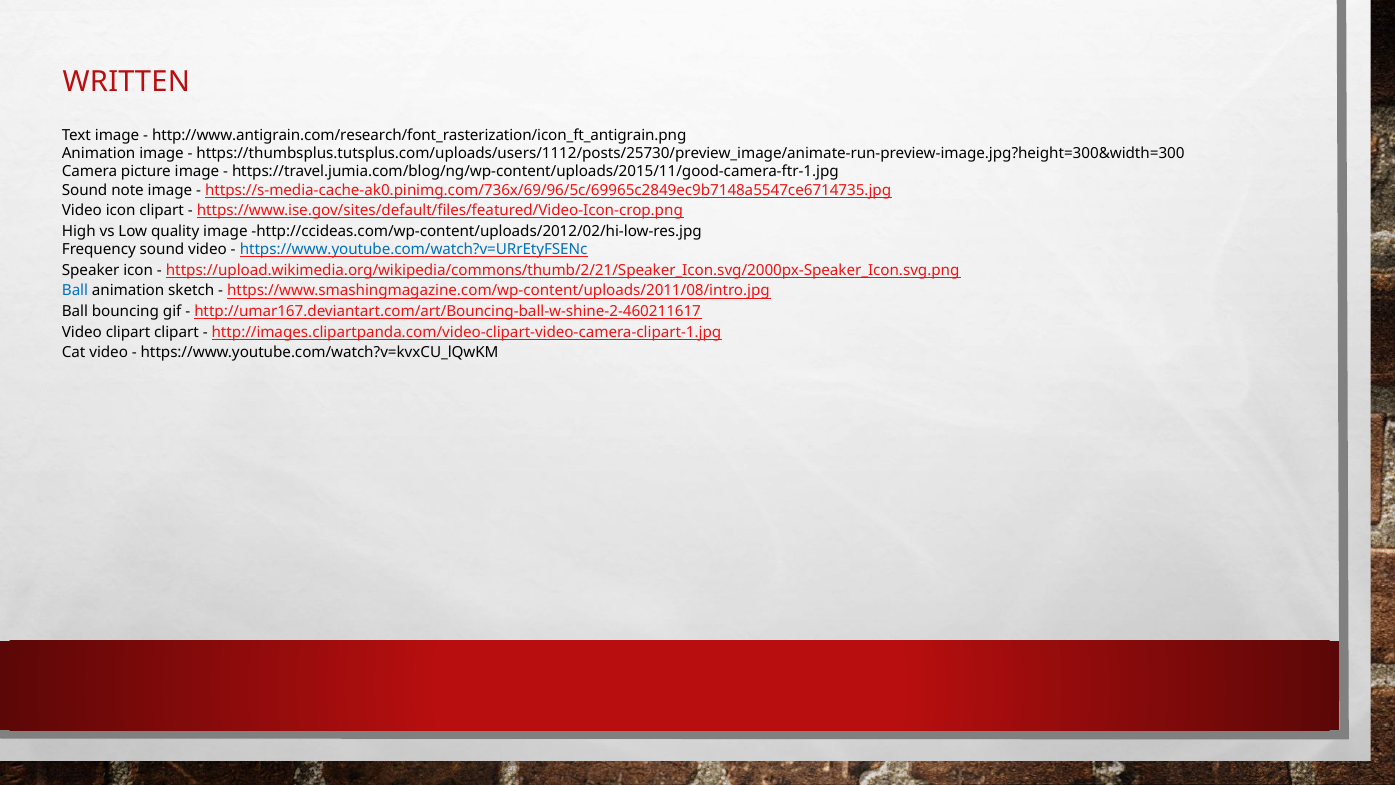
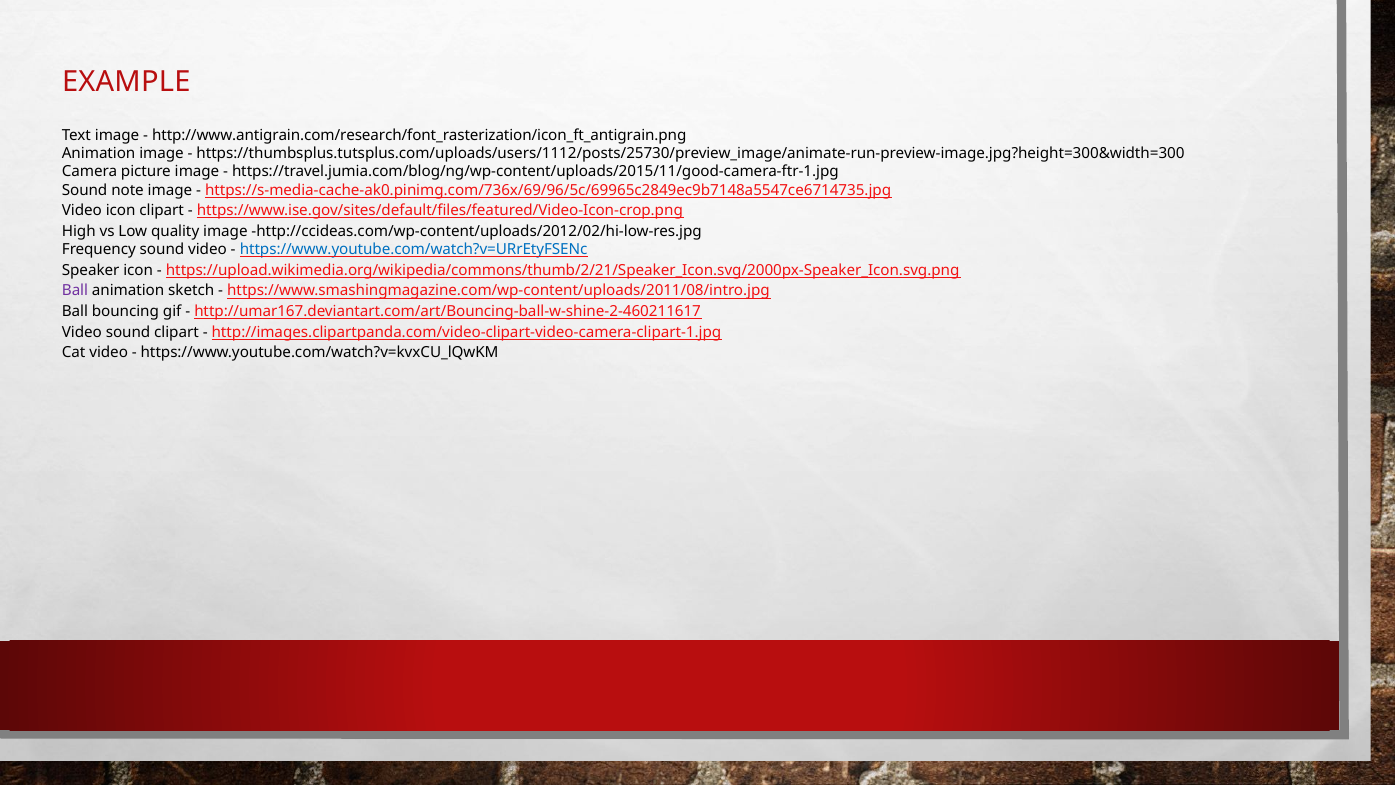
WRITTEN: WRITTEN -> EXAMPLE
Ball at (75, 291) colour: blue -> purple
Video clipart: clipart -> sound
